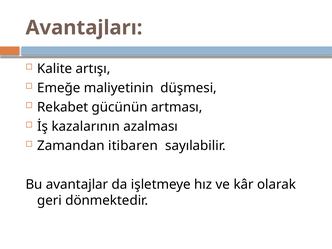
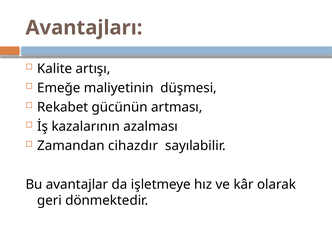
itibaren: itibaren -> cihazdır
